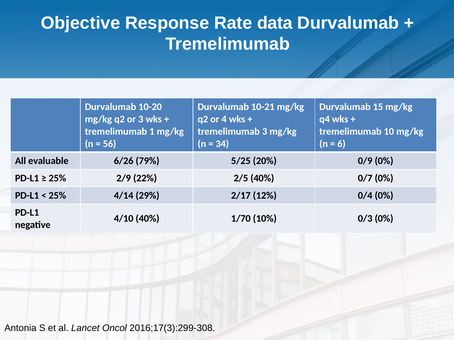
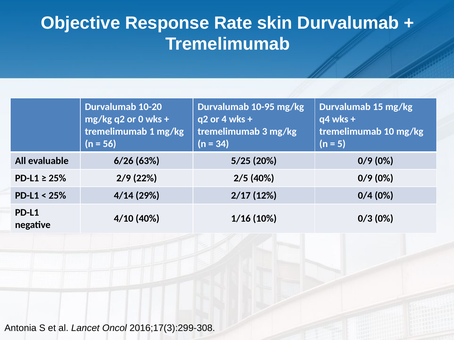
data: data -> skin
10-21: 10-21 -> 10-95
or 3: 3 -> 0
6: 6 -> 5
79%: 79% -> 63%
40% 0/7: 0/7 -> 0/9
1/70: 1/70 -> 1/16
